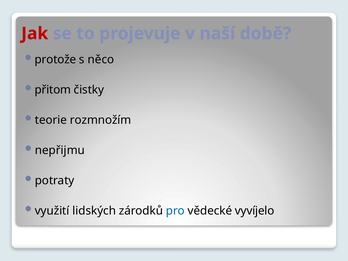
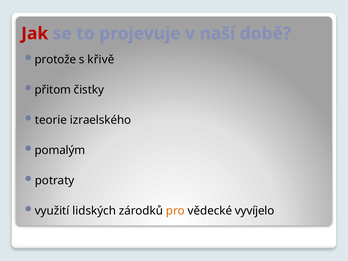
něco: něco -> křivě
rozmnožím: rozmnožím -> izraelského
nepřijmu: nepřijmu -> pomalým
pro colour: blue -> orange
